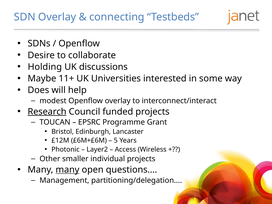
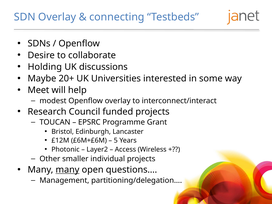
11+: 11+ -> 20+
Does: Does -> Meet
Research underline: present -> none
